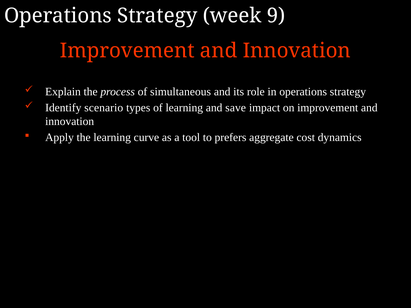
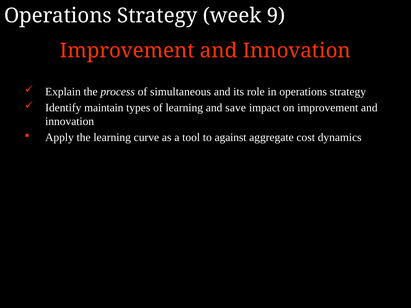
scenario: scenario -> maintain
prefers: prefers -> against
